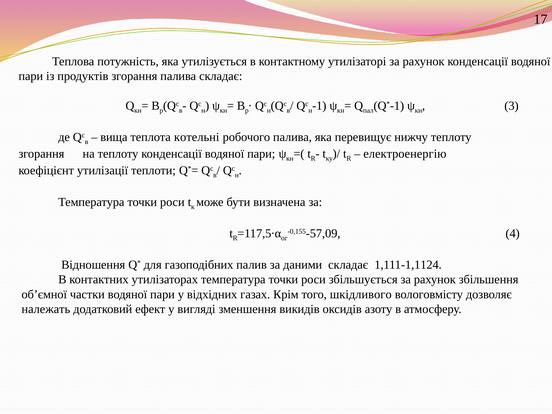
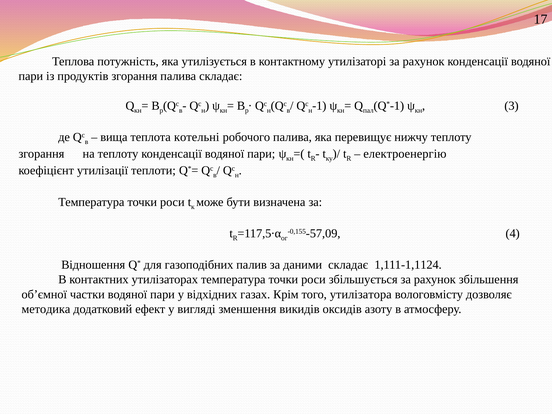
шкідливого: шкідливого -> утилізатора
належать: належать -> методика
